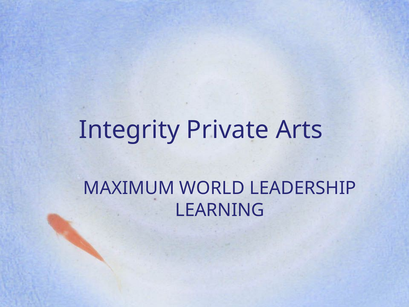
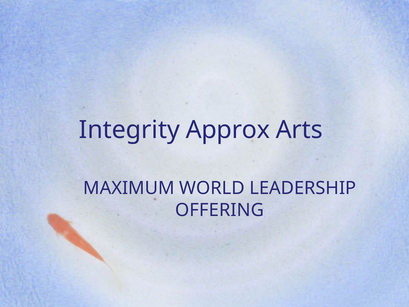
Private: Private -> Approx
LEARNING: LEARNING -> OFFERING
